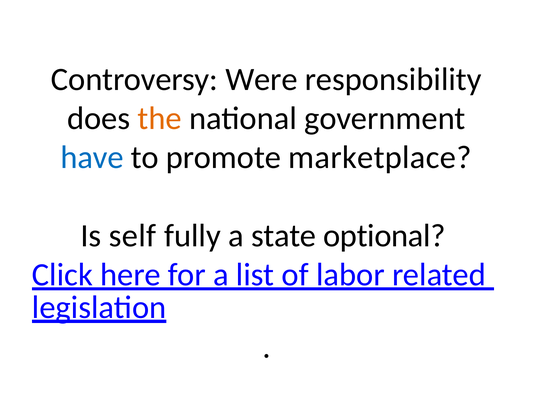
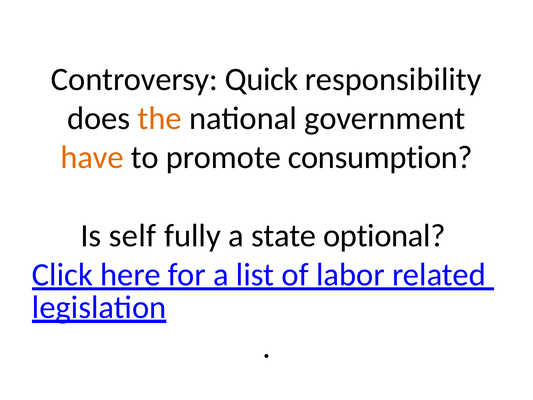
Were: Were -> Quick
have colour: blue -> orange
marketplace: marketplace -> consumption
